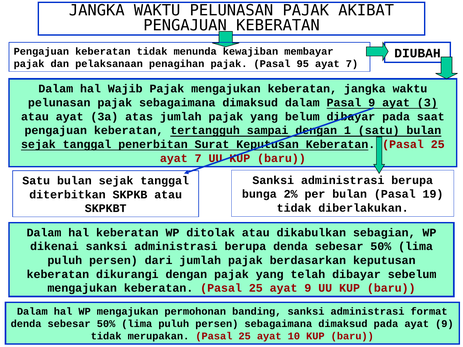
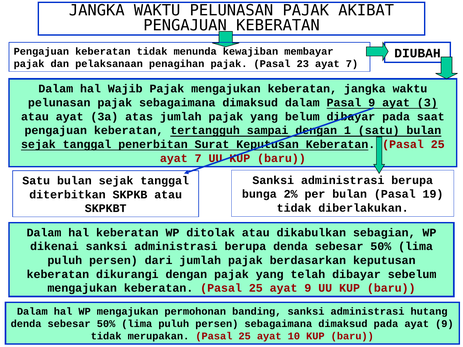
95: 95 -> 23
format: format -> hutang
